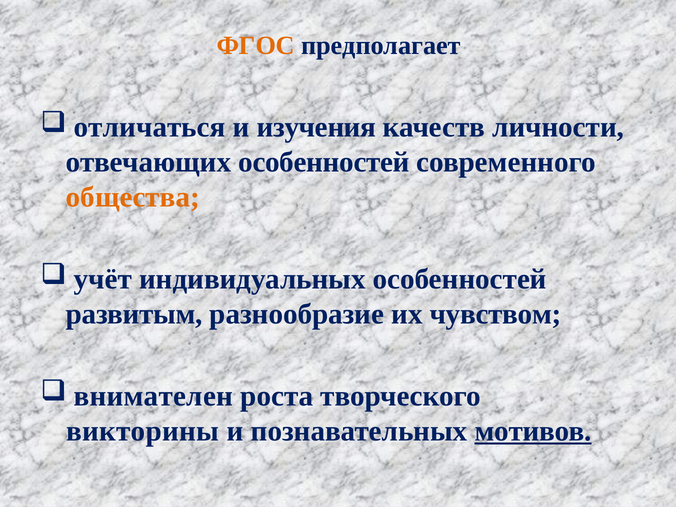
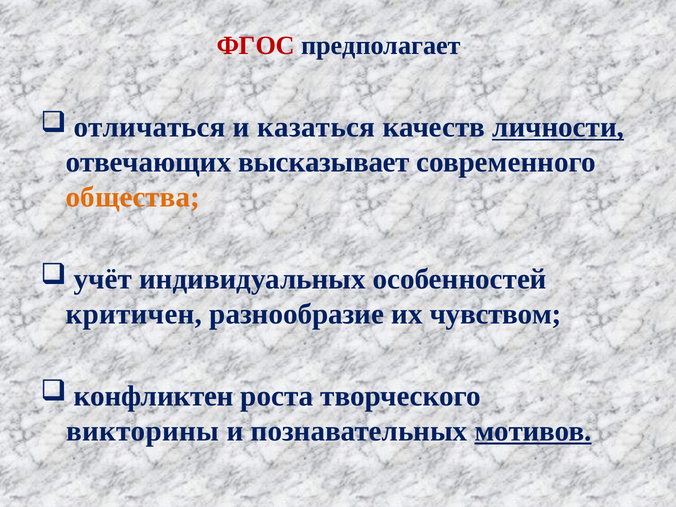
ФГОС colour: orange -> red
изучения: изучения -> казаться
личности underline: none -> present
отвечающих особенностей: особенностей -> высказывает
развитым: развитым -> критичен
внимателен: внимателен -> конфликтен
